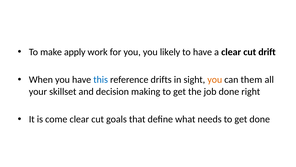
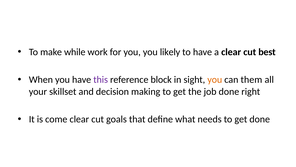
apply: apply -> while
drift: drift -> best
this colour: blue -> purple
drifts: drifts -> block
